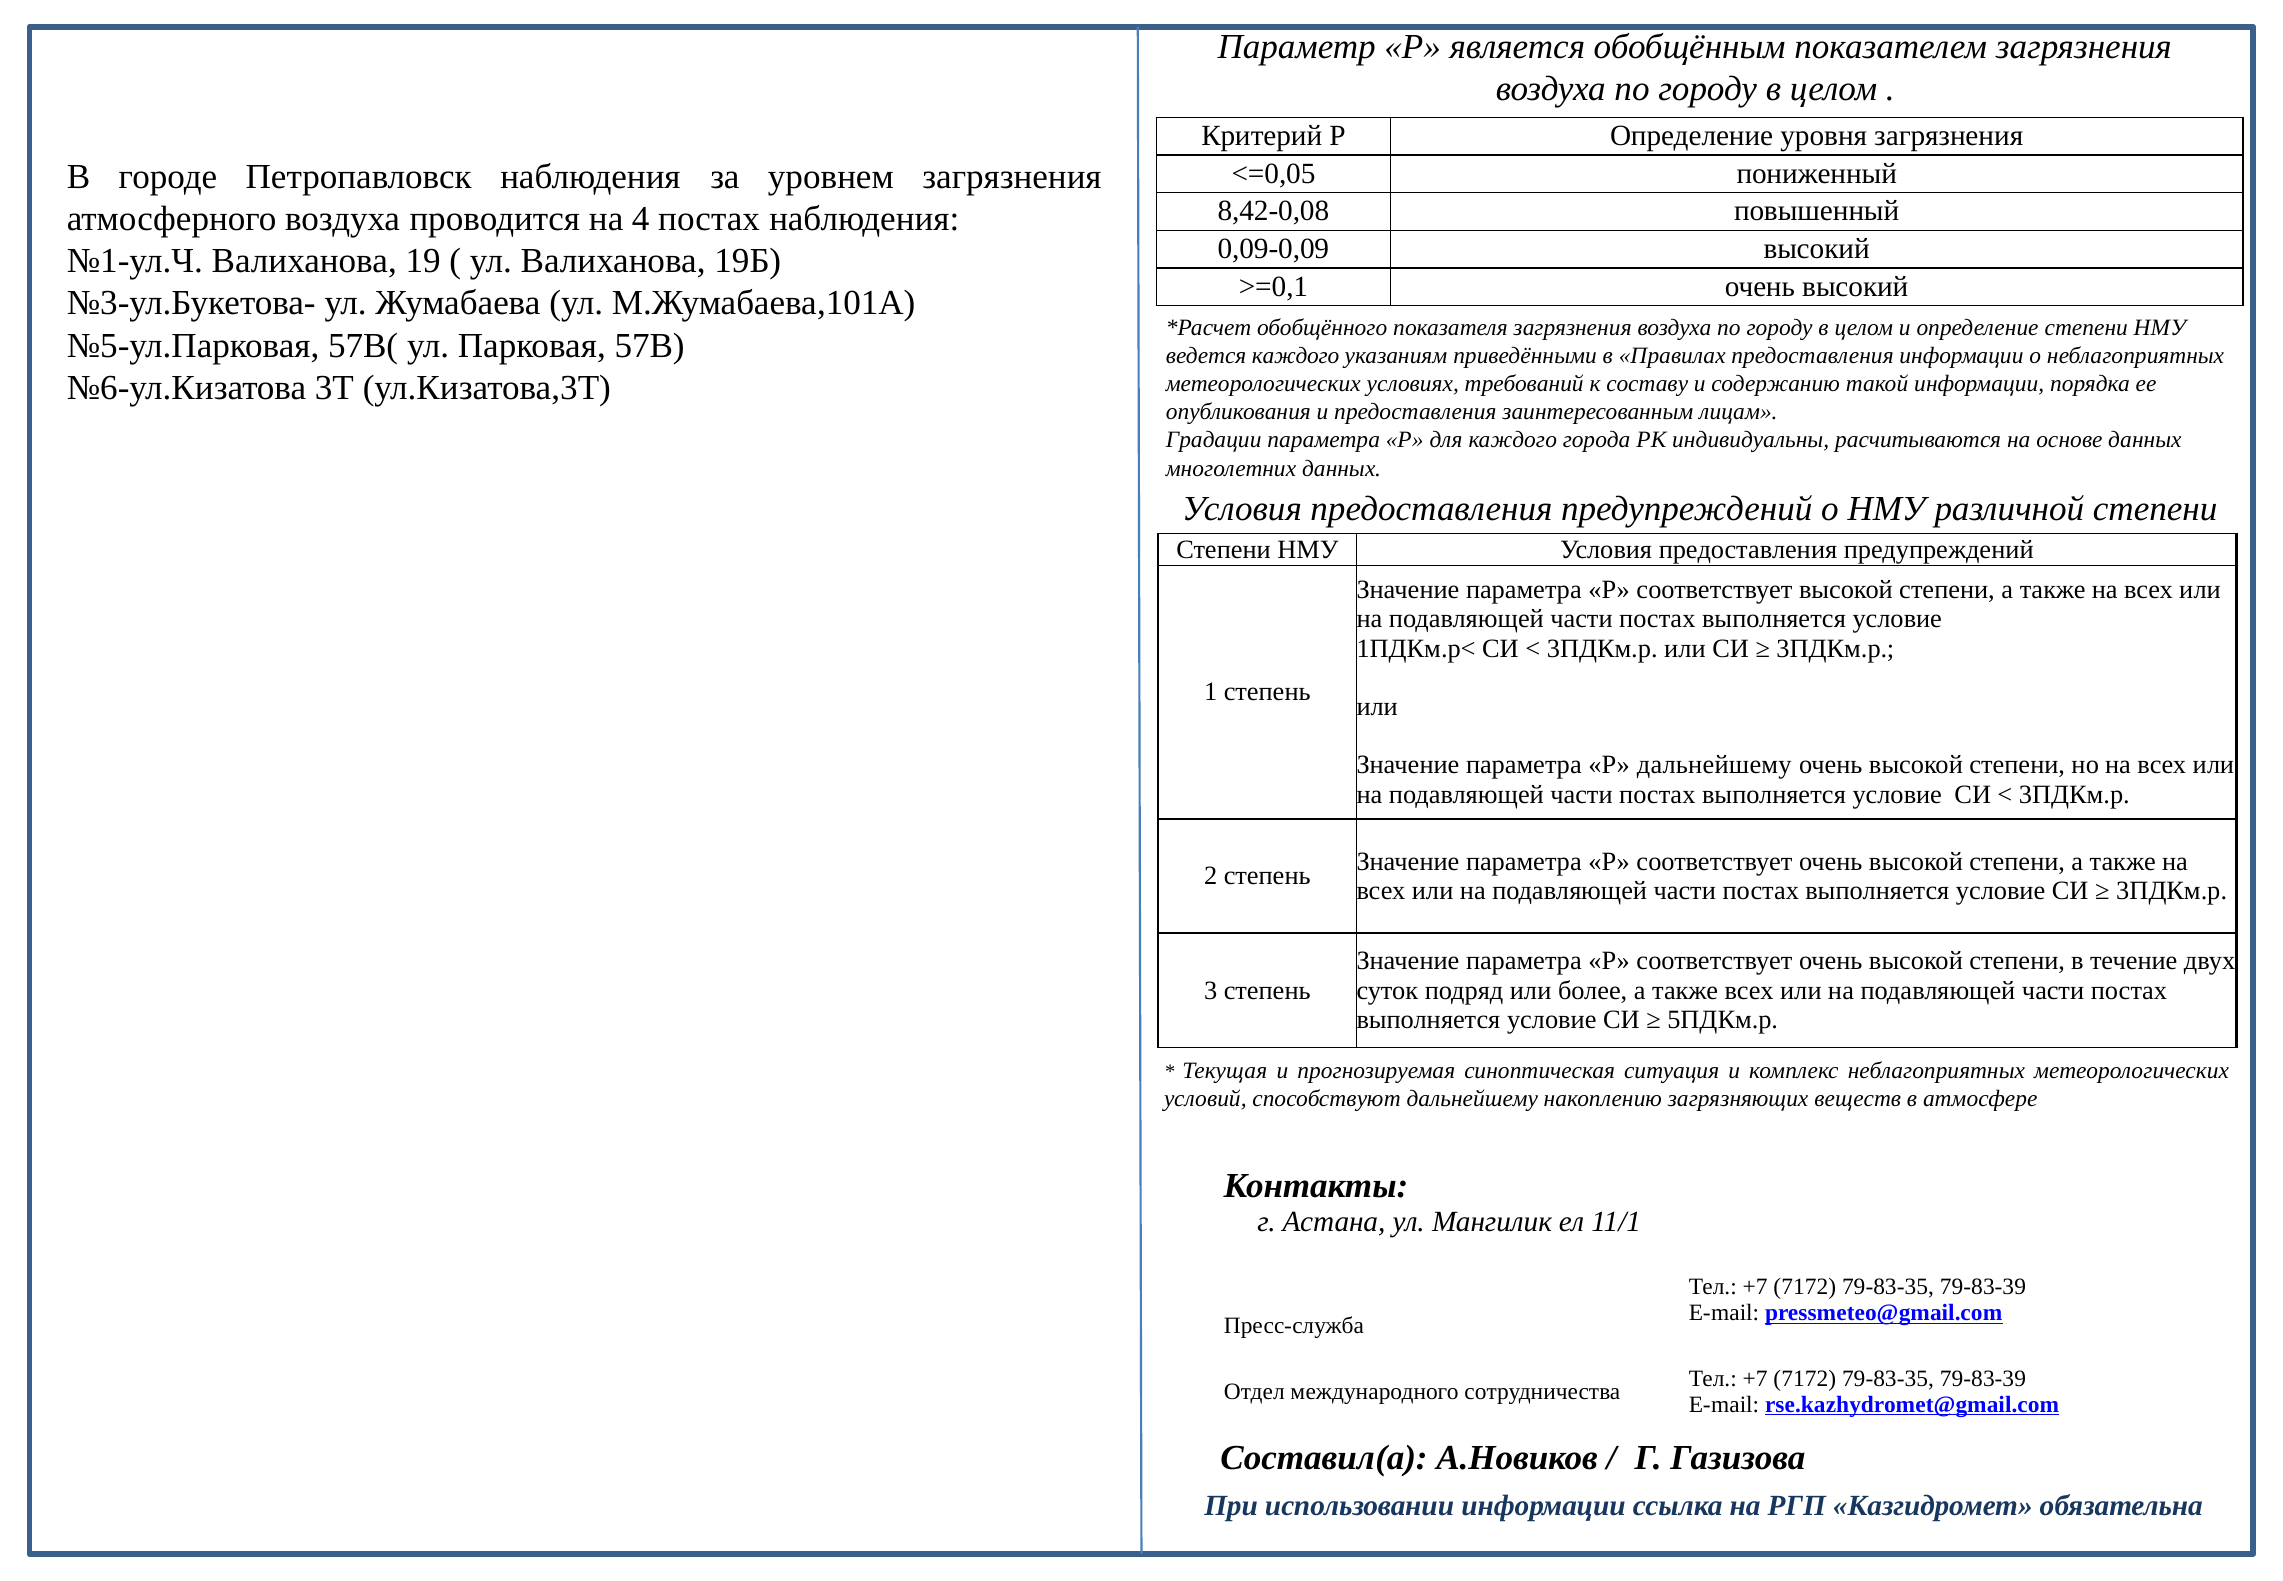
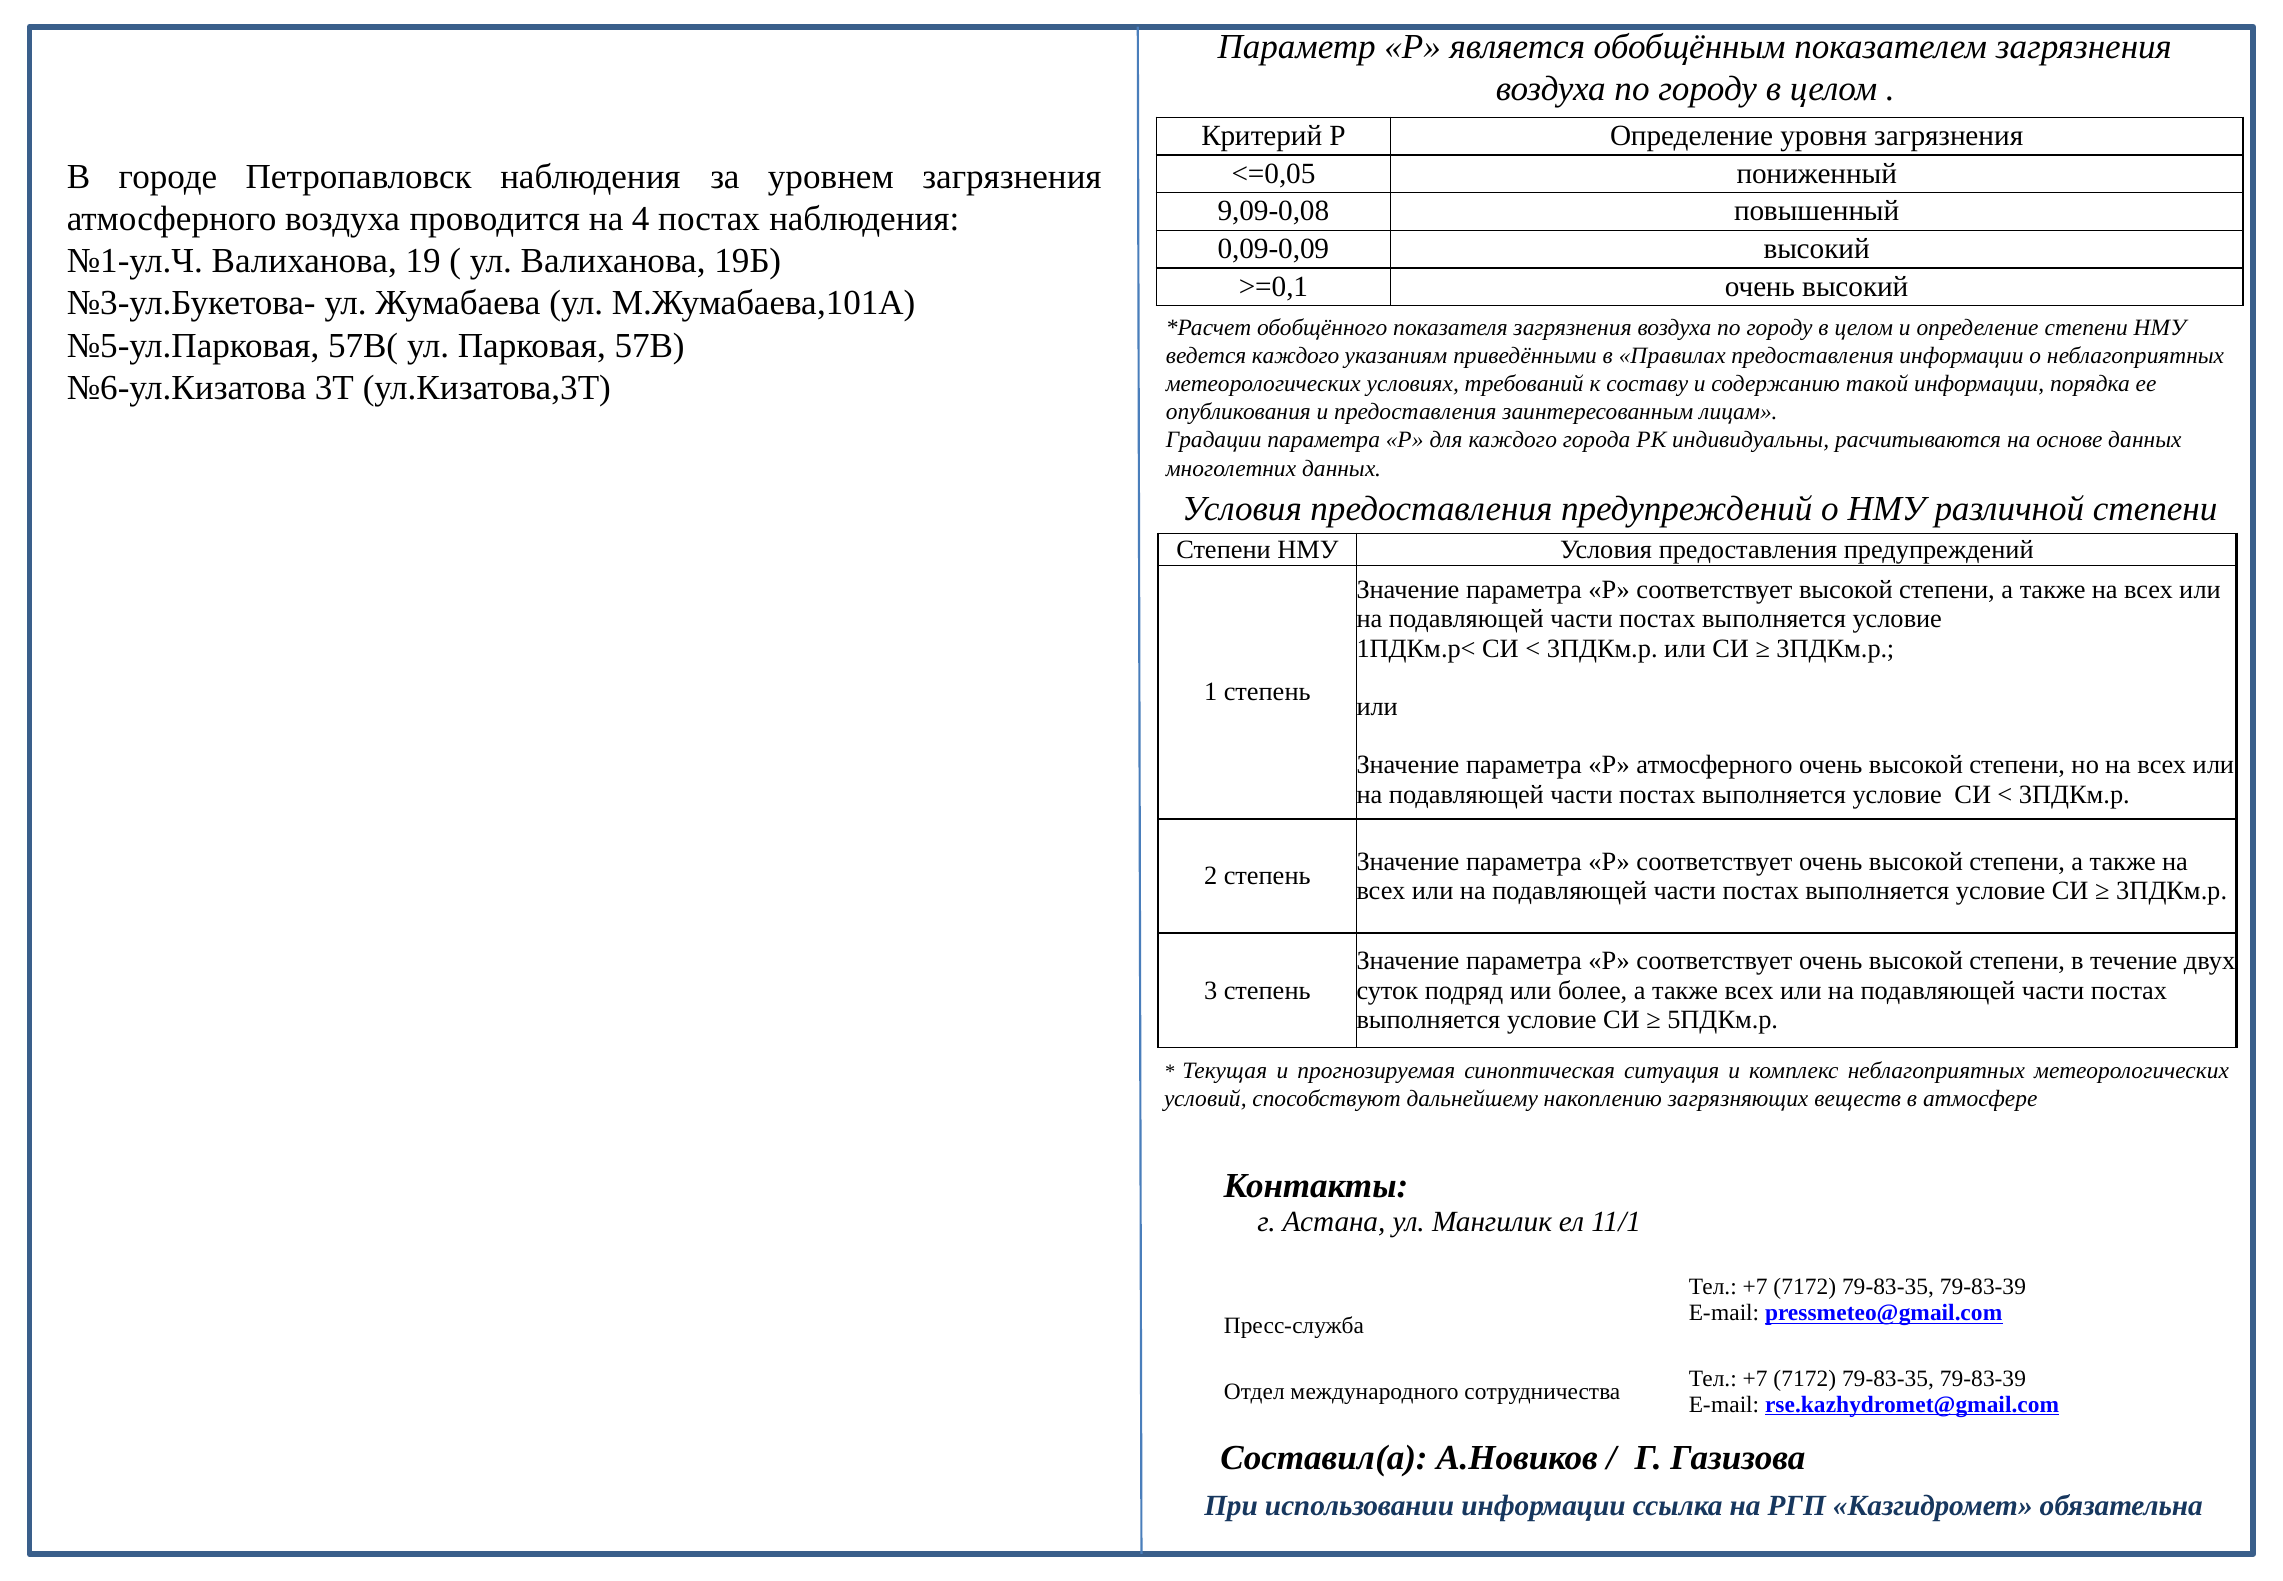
8,42-0,08: 8,42-0,08 -> 9,09-0,08
Р дальнейшему: дальнейшему -> атмосферного
